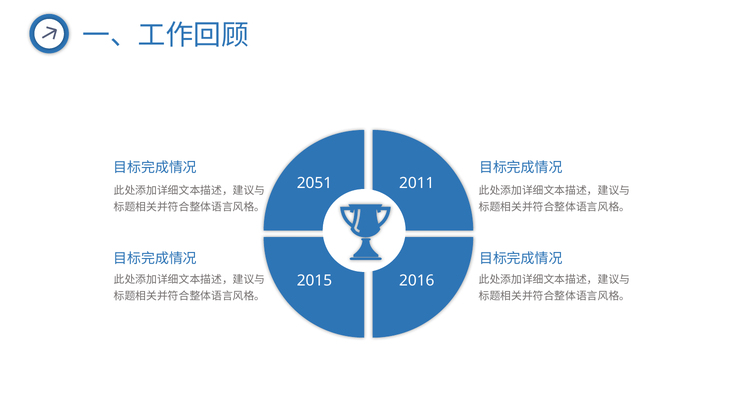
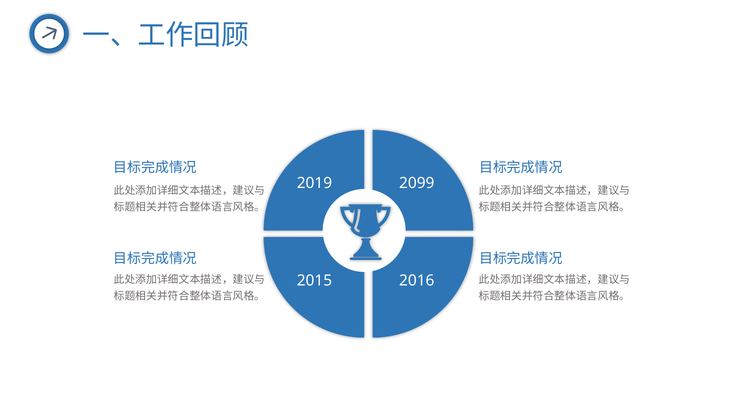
2051: 2051 -> 2019
2011: 2011 -> 2099
